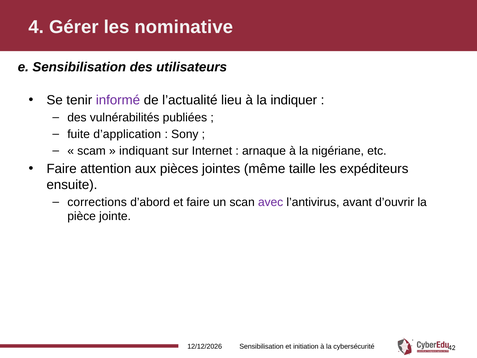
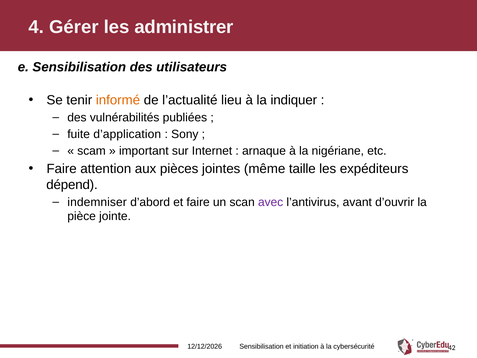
nominative: nominative -> administrer
informé colour: purple -> orange
indiquant: indiquant -> important
ensuite: ensuite -> dépend
corrections: corrections -> indemniser
